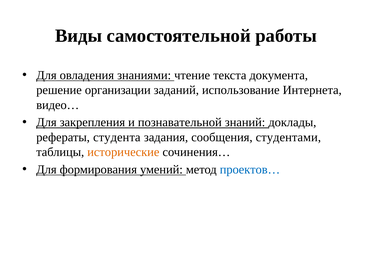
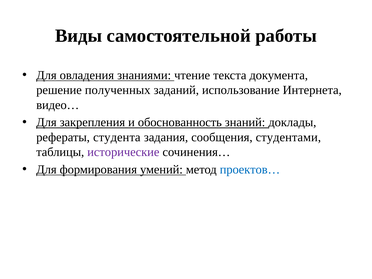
организации: организации -> полученных
познавательной: познавательной -> обоснованность
исторические colour: orange -> purple
